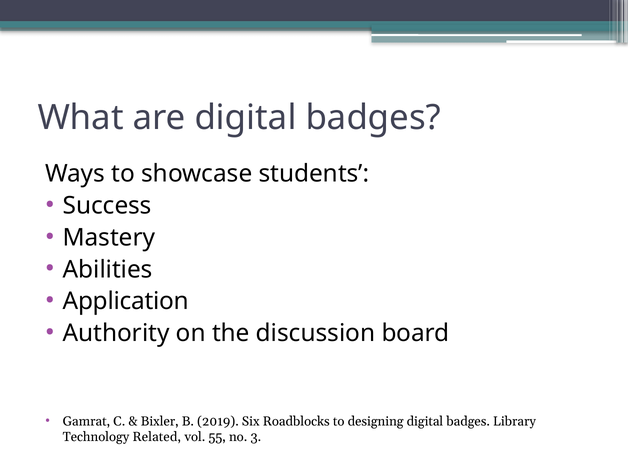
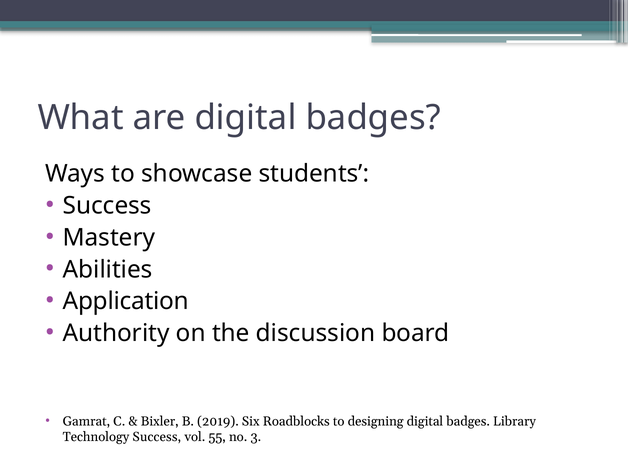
Technology Related: Related -> Success
